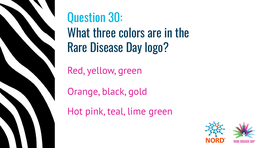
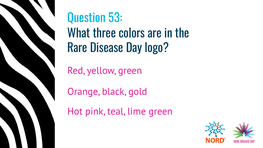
30: 30 -> 53
